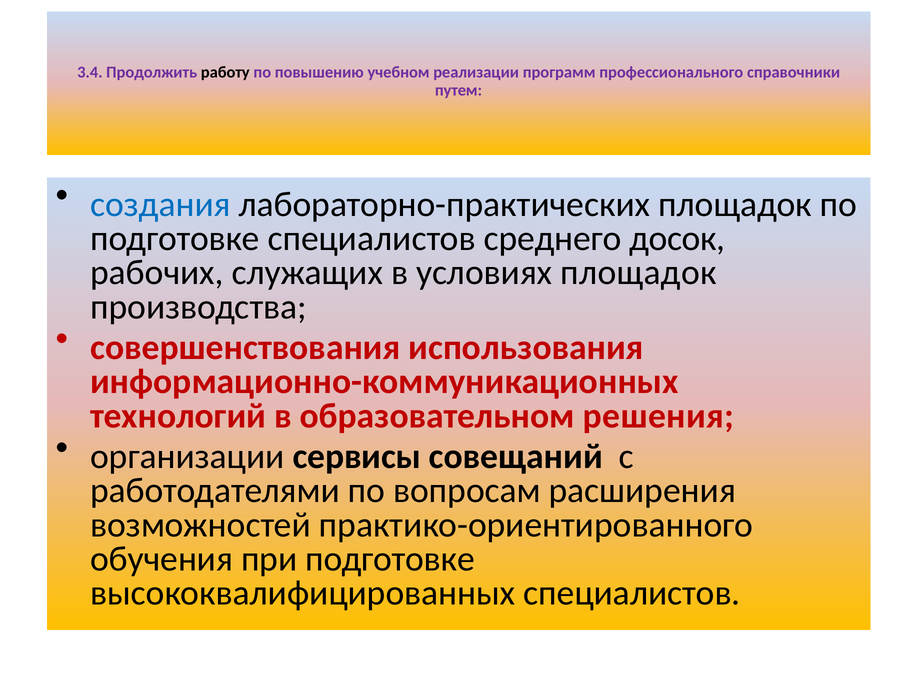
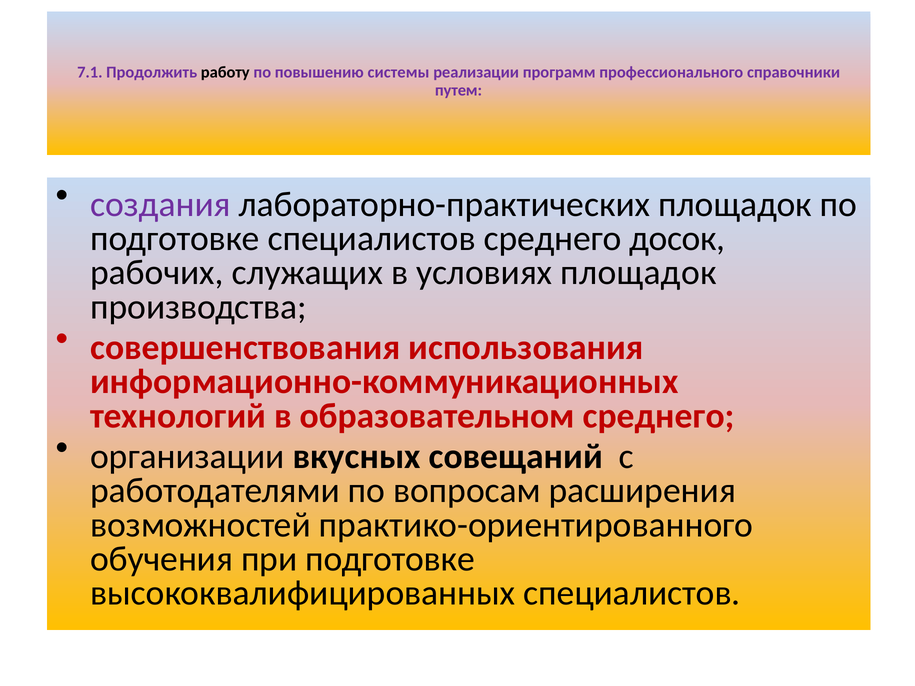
3.4: 3.4 -> 7.1
учебном: учебном -> системы
создания colour: blue -> purple
образовательном решения: решения -> среднего
сервисы: сервисы -> вкусных
